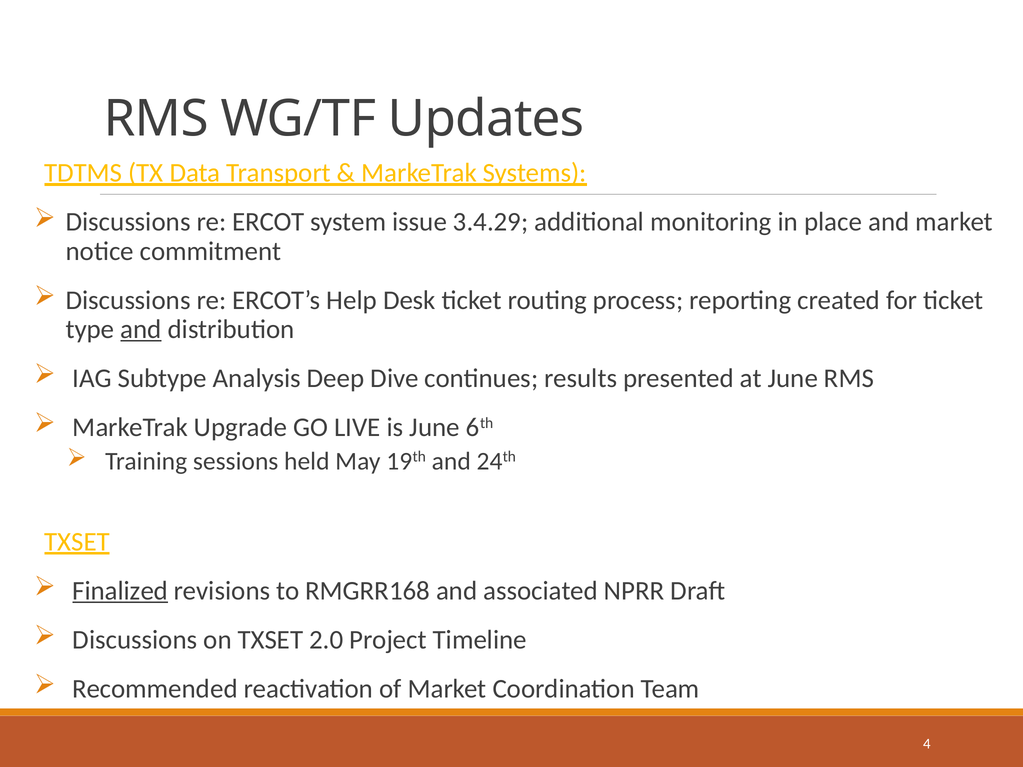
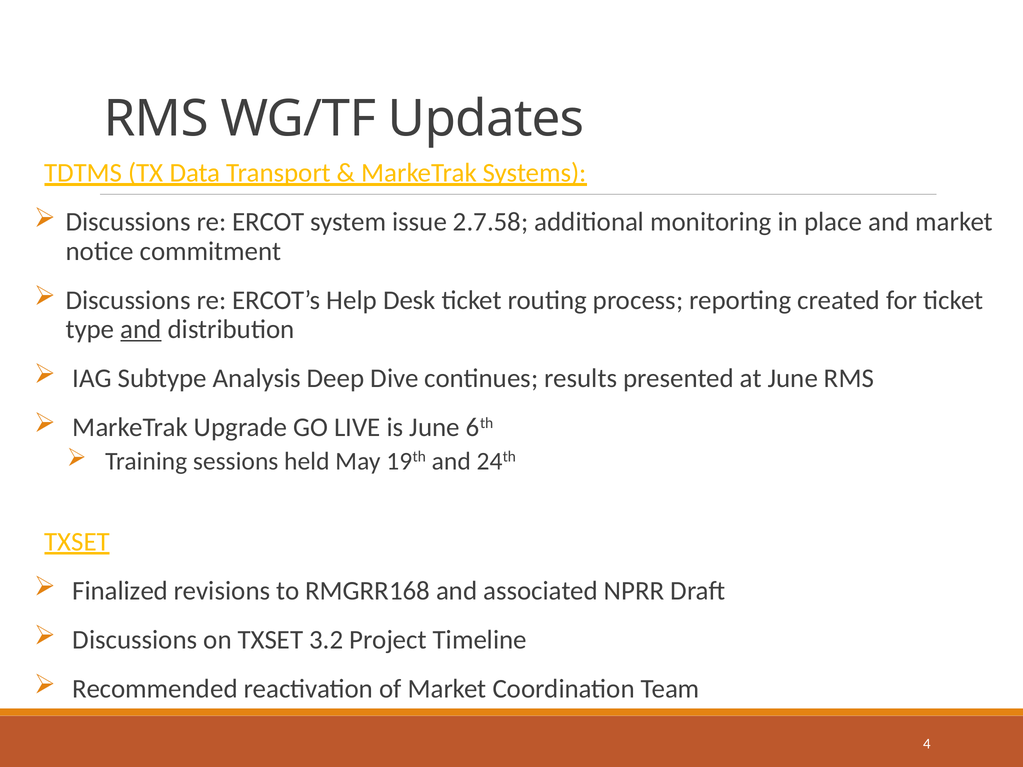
3.4.29: 3.4.29 -> 2.7.58
Finalized underline: present -> none
2.0: 2.0 -> 3.2
